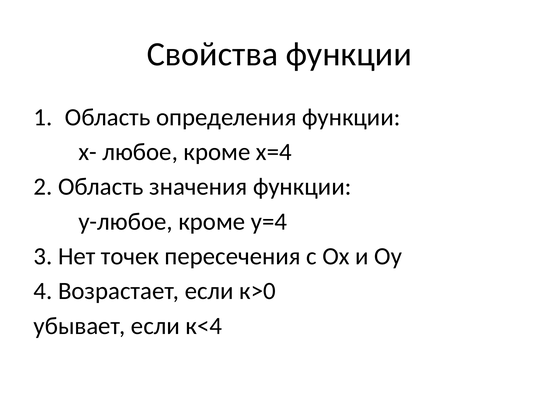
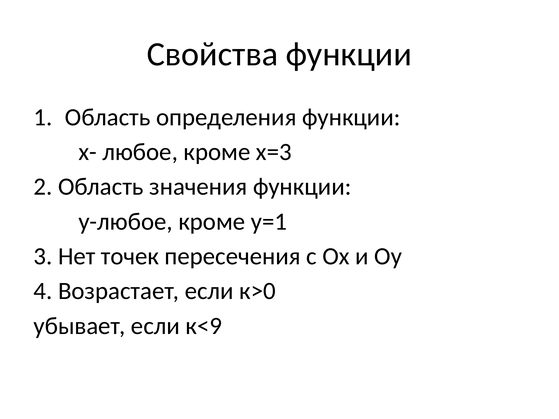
х=4: х=4 -> х=3
у=4: у=4 -> у=1
к˂4: к˂4 -> к˂9
